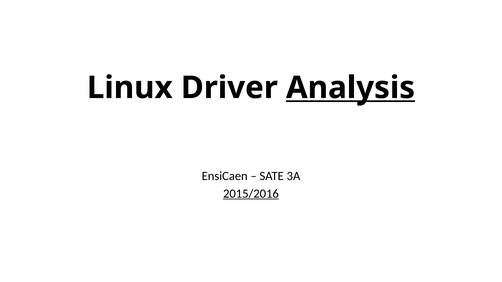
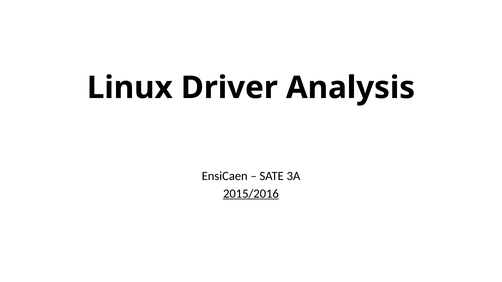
Analysis underline: present -> none
